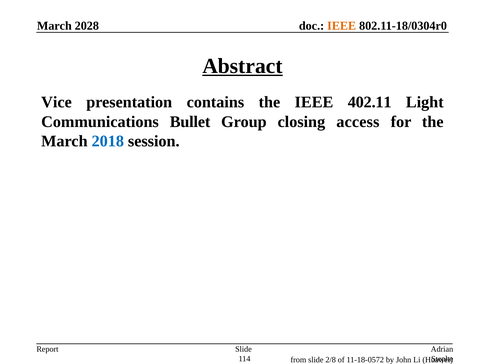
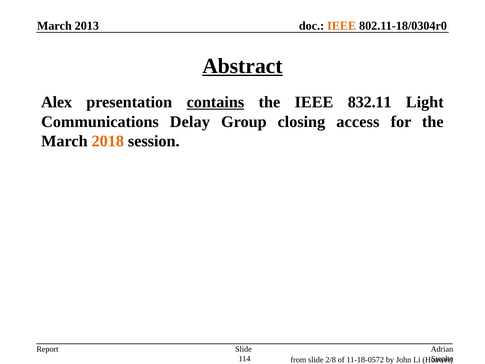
2028: 2028 -> 2013
Vice: Vice -> Alex
contains underline: none -> present
402.11: 402.11 -> 832.11
Bullet: Bullet -> Delay
2018 colour: blue -> orange
